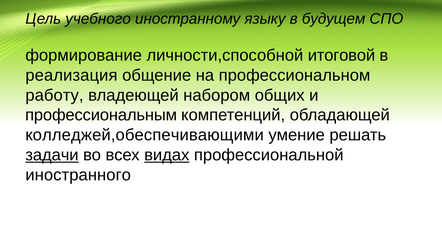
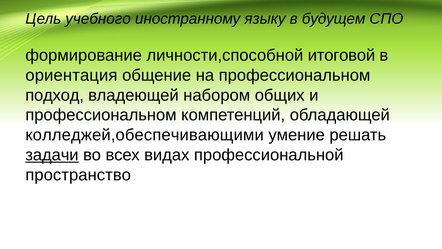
реализация: реализация -> ориентация
работу: работу -> подход
профессиональным at (101, 115): профессиональным -> профессиональном
видах underline: present -> none
иностранного: иностранного -> пространство
